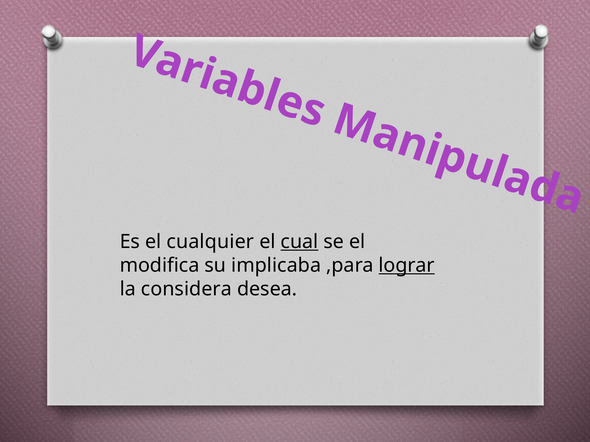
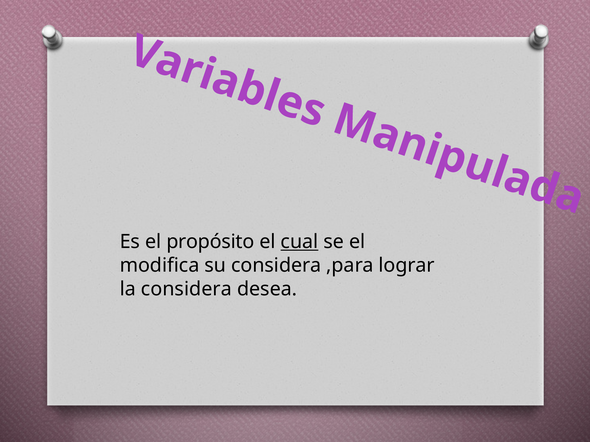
cualquier: cualquier -> propósito
su implicaba: implicaba -> considera
lograr underline: present -> none
